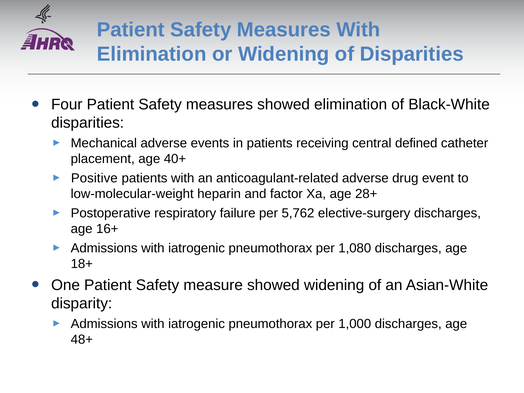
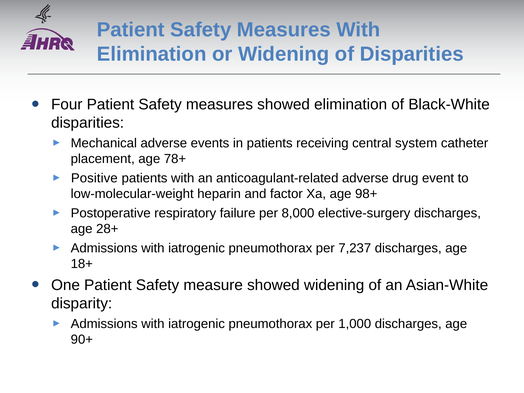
defined: defined -> system
40+: 40+ -> 78+
28+: 28+ -> 98+
5,762: 5,762 -> 8,000
16+: 16+ -> 28+
1,080: 1,080 -> 7,237
48+: 48+ -> 90+
